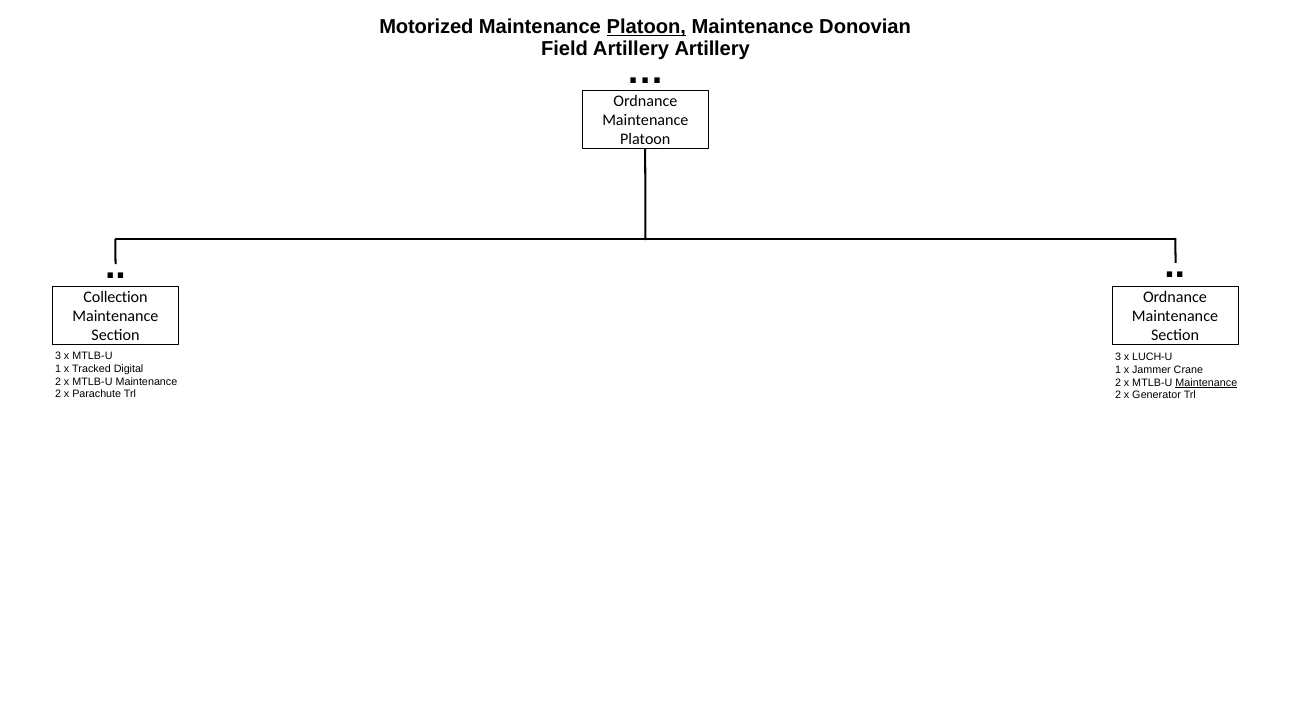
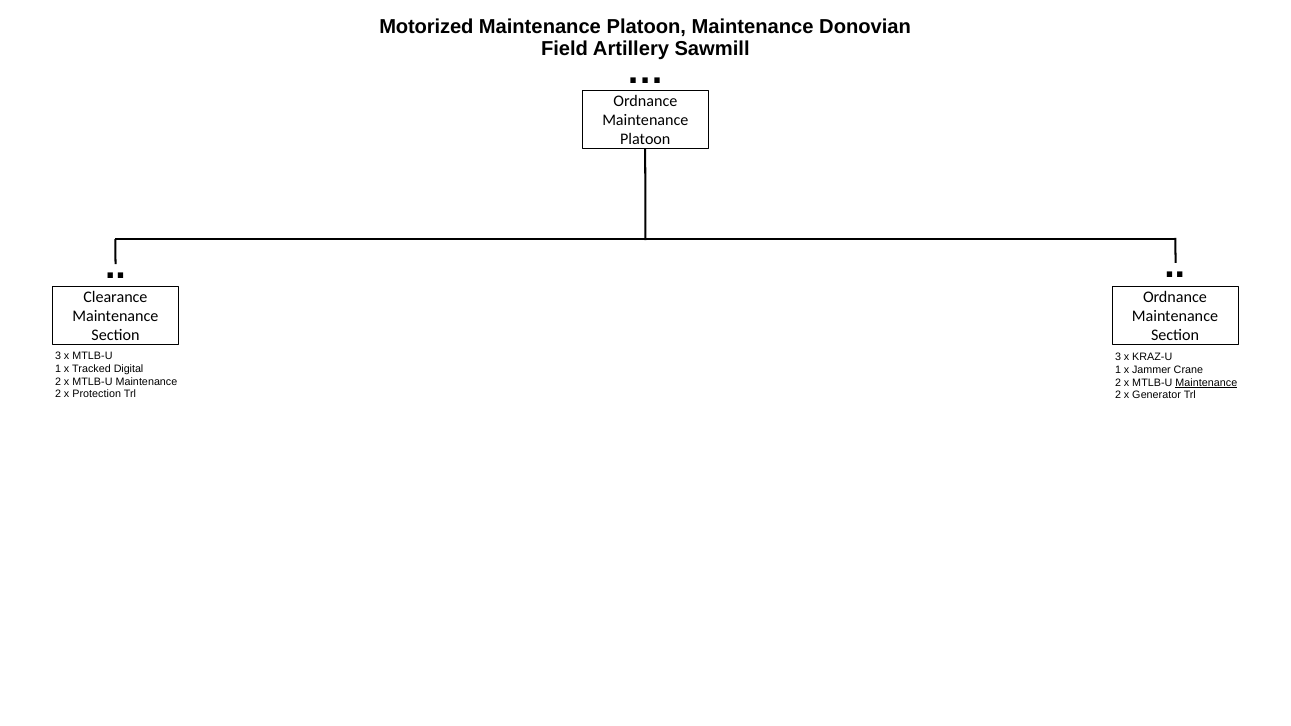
Platoon at (646, 27) underline: present -> none
Artillery Artillery: Artillery -> Sawmill
Collection: Collection -> Clearance
LUCH-U: LUCH-U -> KRAZ-U
Parachute: Parachute -> Protection
